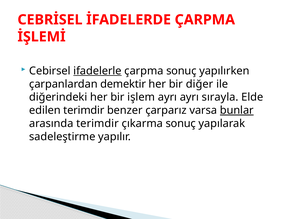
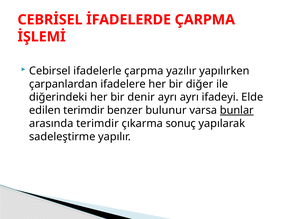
ifadelerle underline: present -> none
çarpma sonuç: sonuç -> yazılır
demektir: demektir -> ifadelere
işlem: işlem -> denir
sırayla: sırayla -> ifadeyi
çarparız: çarparız -> bulunur
